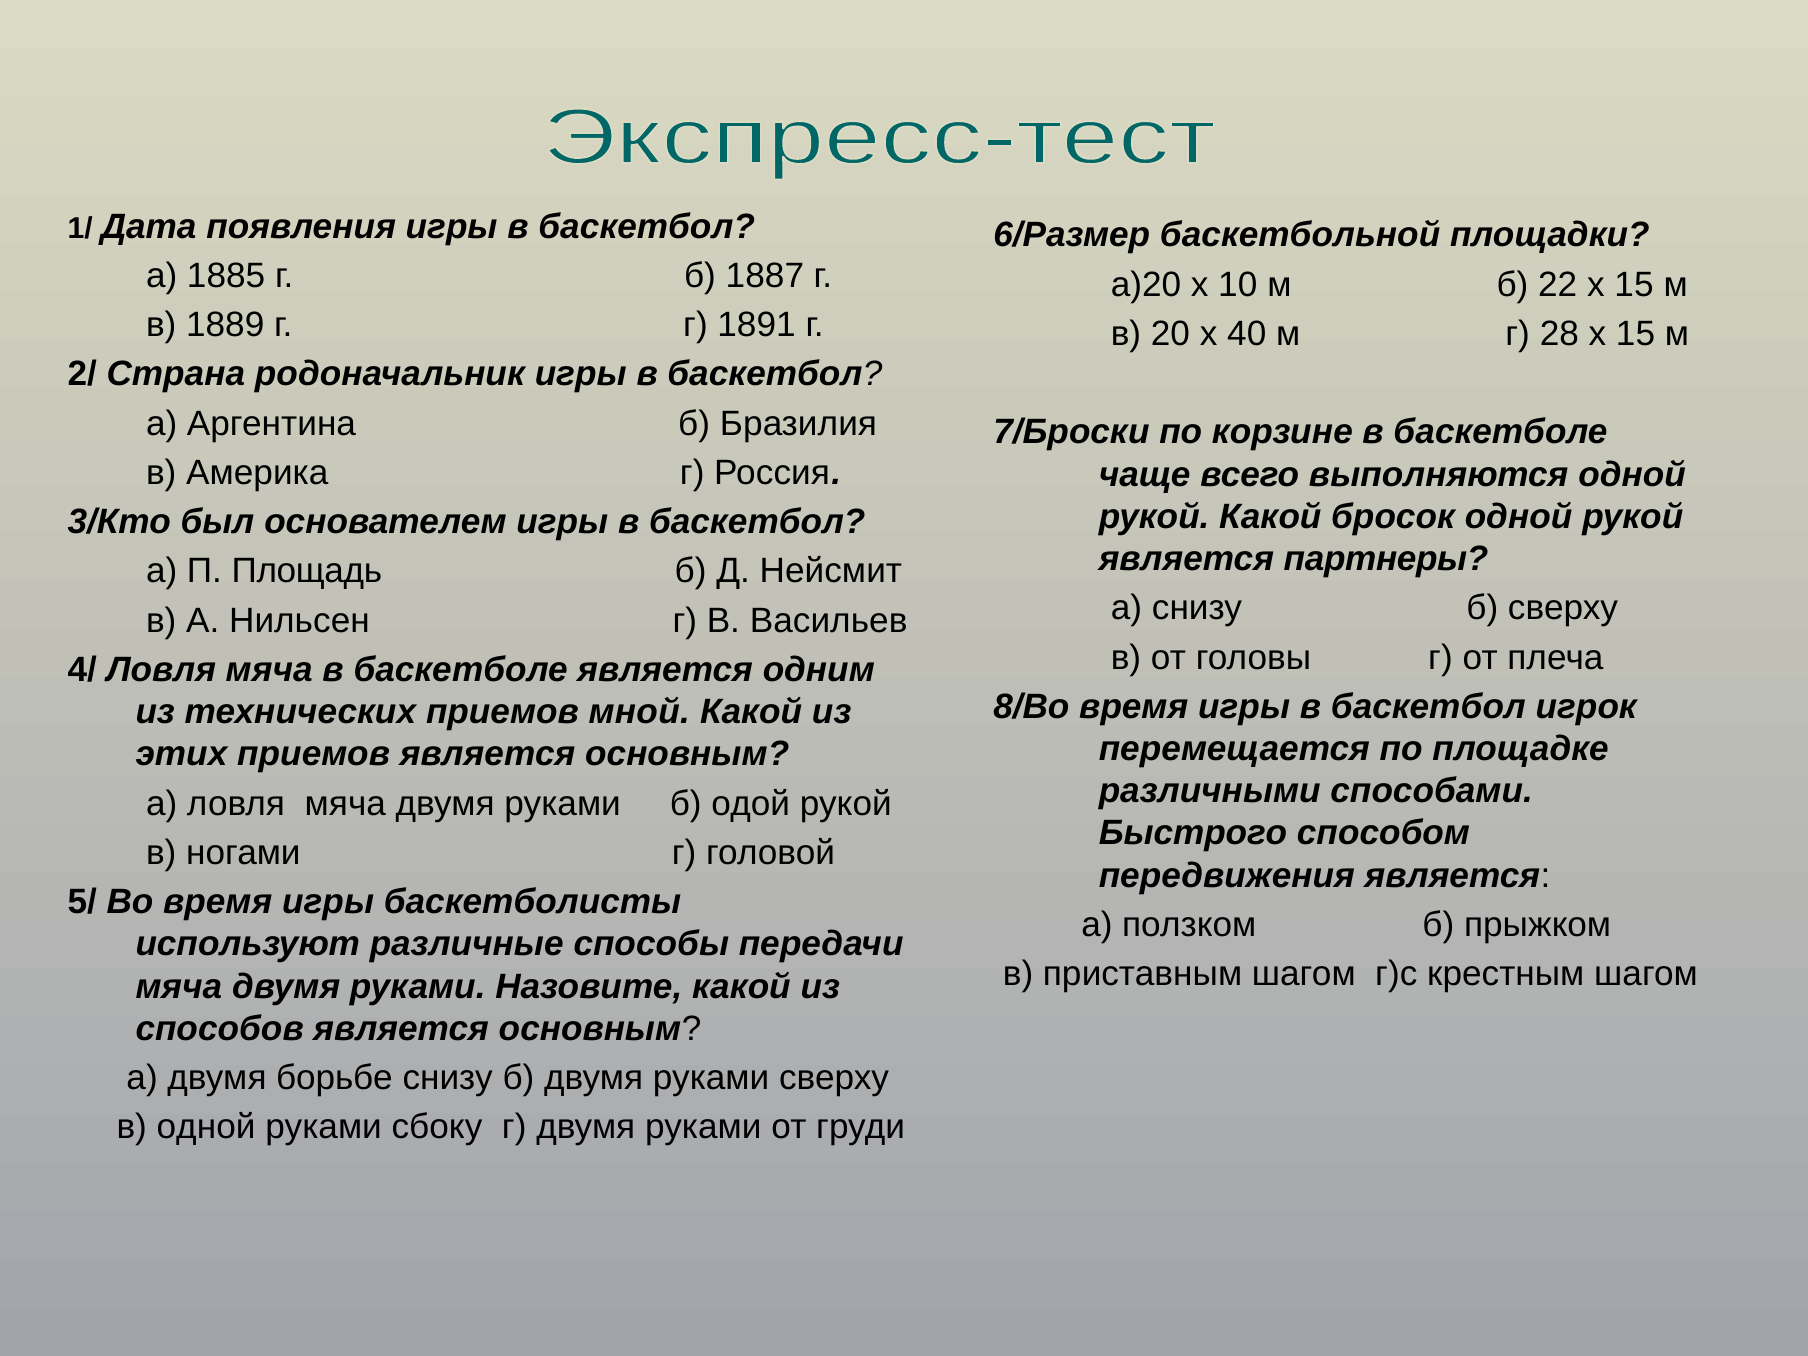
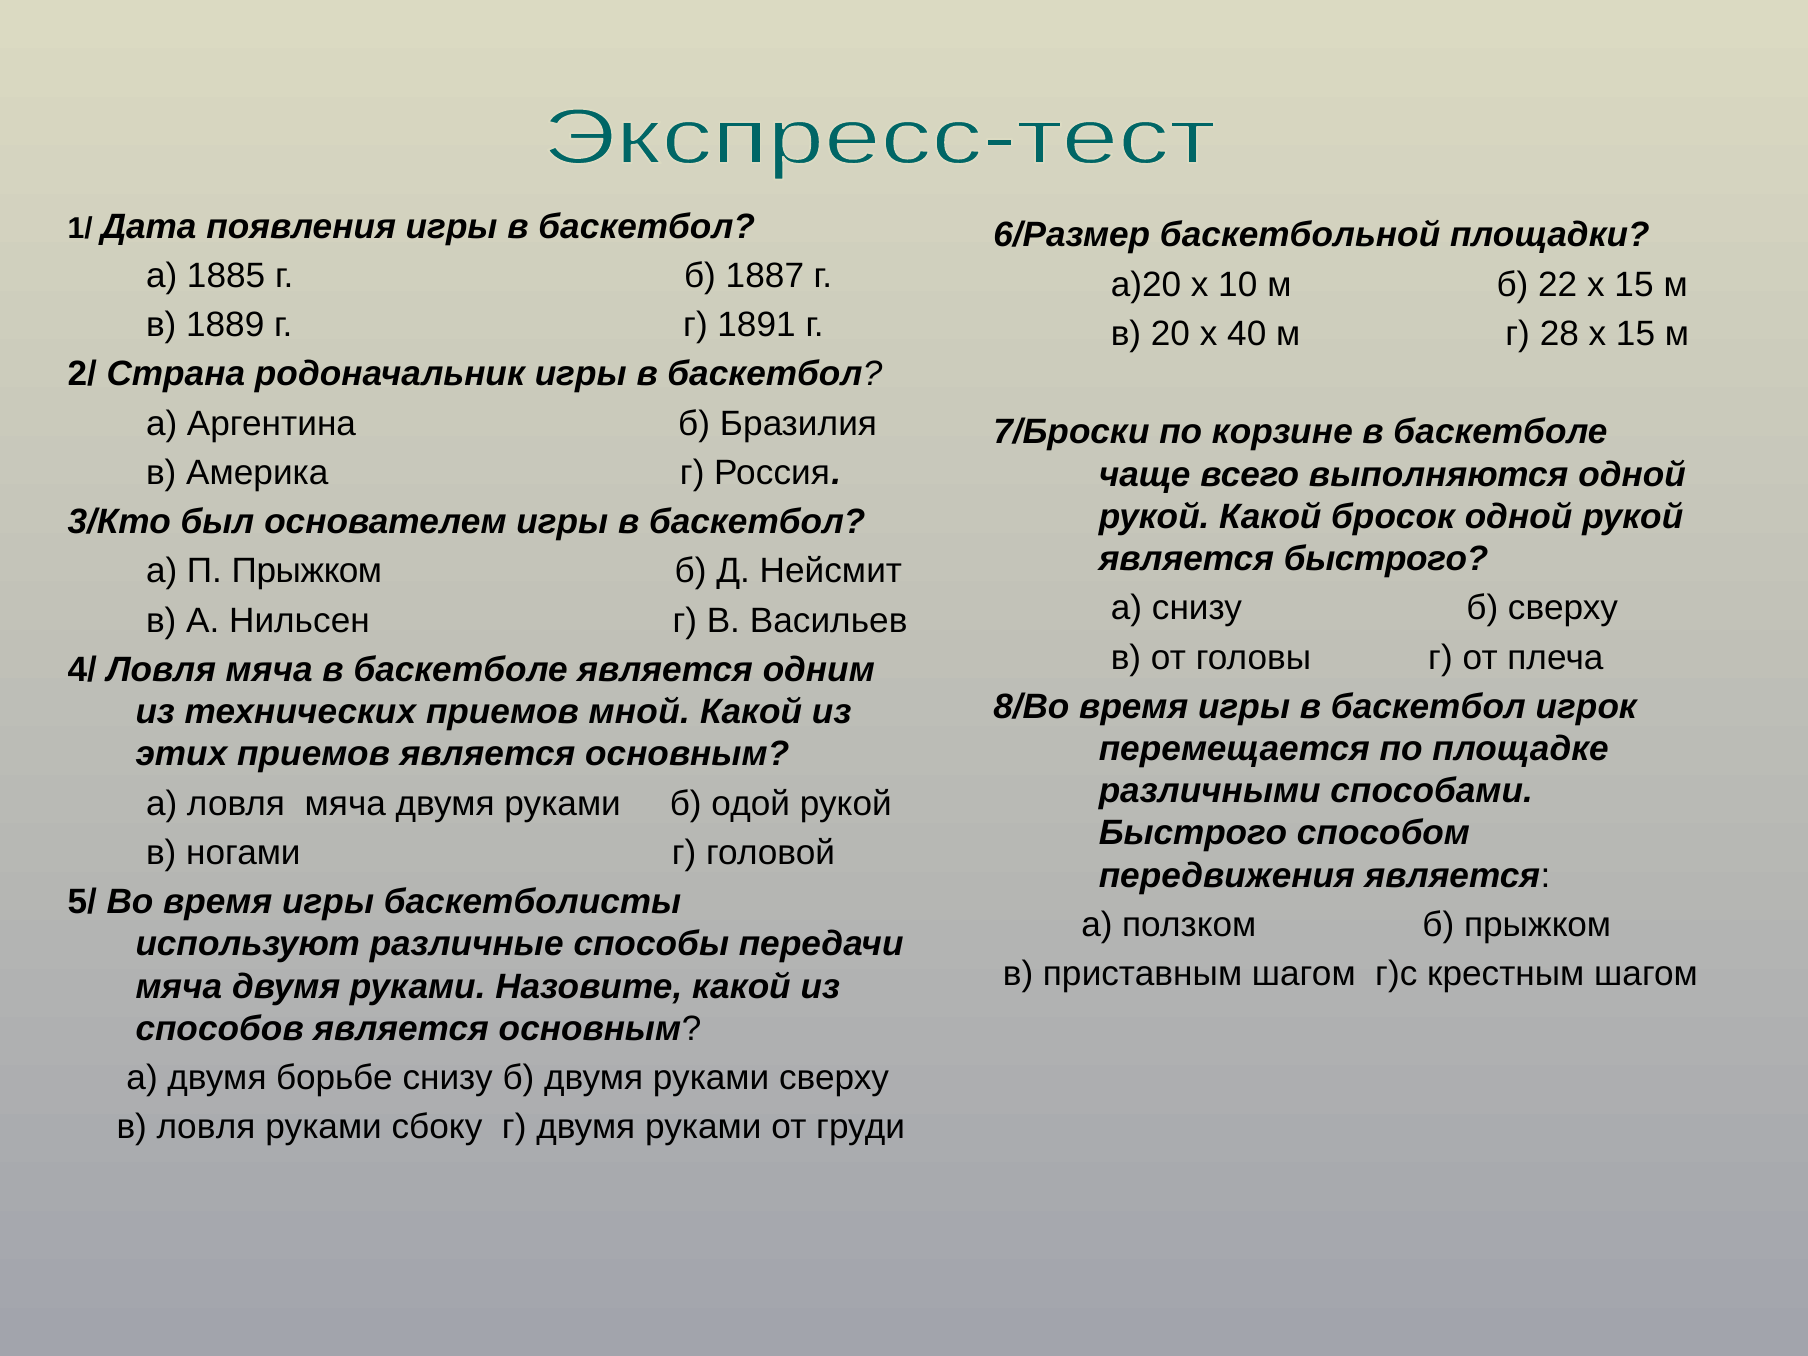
является партнеры: партнеры -> быстрого
П Площадь: Площадь -> Прыжком
в одной: одной -> ловля
